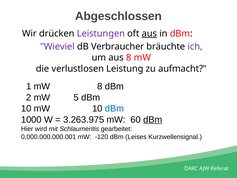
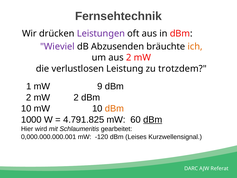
Abgeschlossen: Abgeschlossen -> Fernsehtechnik
aus at (149, 33) underline: present -> none
Verbraucher: Verbraucher -> Abzusenden
ich colour: purple -> orange
aus 8: 8 -> 2
aufmacht: aufmacht -> trotzdem
mW 8: 8 -> 9
mW 5: 5 -> 2
dBm at (114, 108) colour: blue -> orange
3.263.975: 3.263.975 -> 4.791.825
